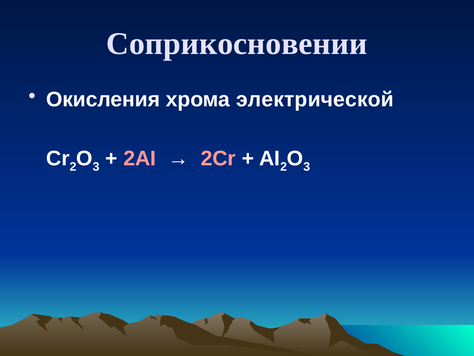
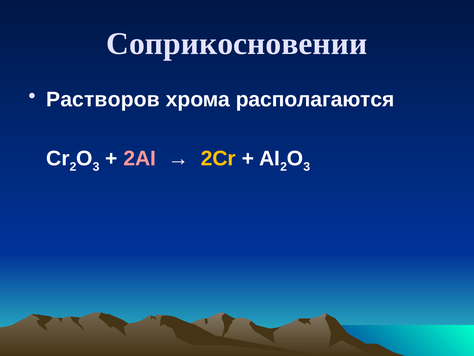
Окисления: Окисления -> Растворов
электрической: электрической -> располагаются
2Cr colour: pink -> yellow
